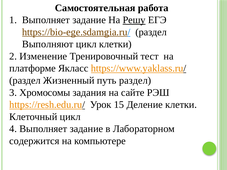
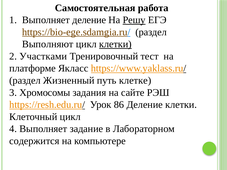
задание at (89, 20): задание -> деление
клетки at (115, 44) underline: none -> present
Изменение: Изменение -> Участками
путь раздел: раздел -> клетке
15: 15 -> 86
